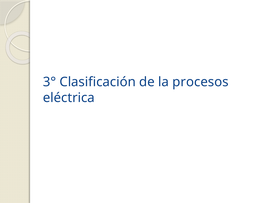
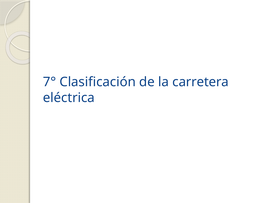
3°: 3° -> 7°
procesos: procesos -> carretera
